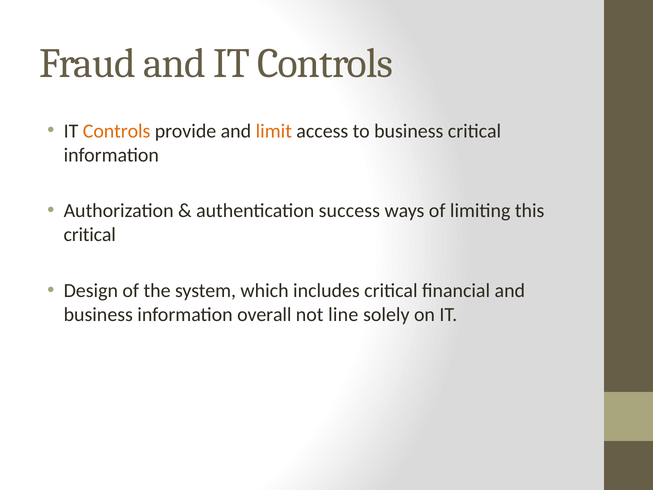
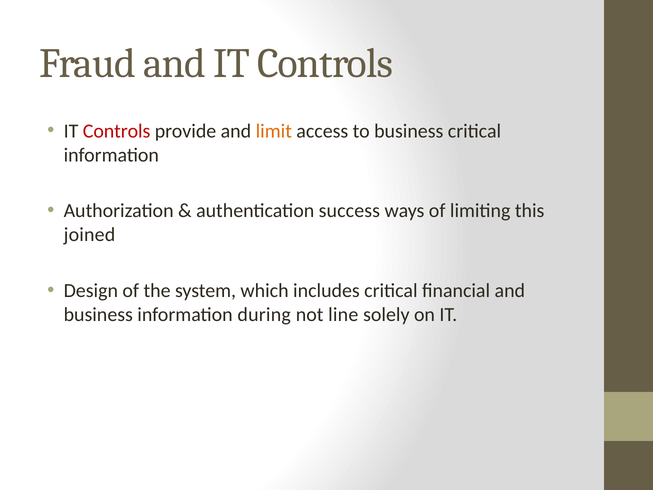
Controls at (117, 131) colour: orange -> red
critical at (90, 235): critical -> joined
overall: overall -> during
